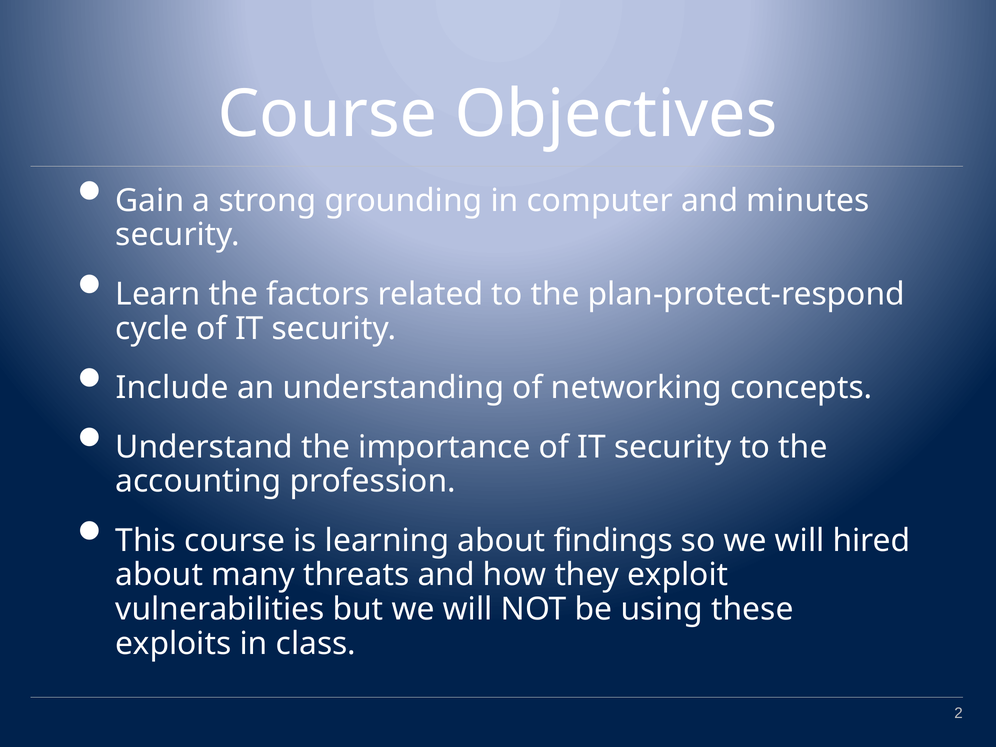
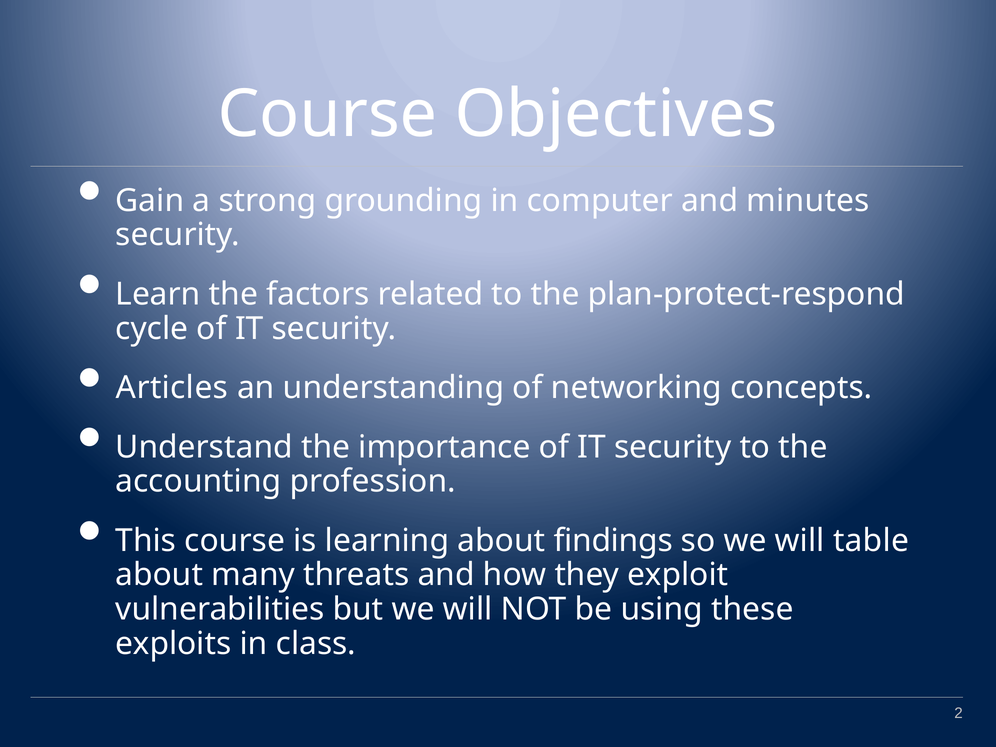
Include: Include -> Articles
hired: hired -> table
